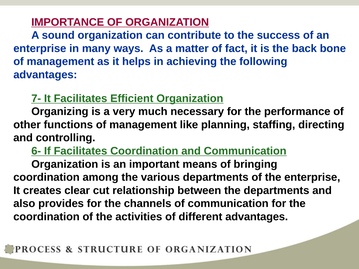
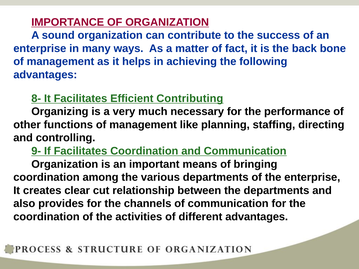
7-: 7- -> 8-
Efficient Organization: Organization -> Contributing
6-: 6- -> 9-
